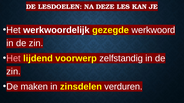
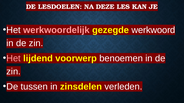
werkwoordelijk colour: white -> pink
zelfstandig: zelfstandig -> benoemen
maken: maken -> tussen
verduren: verduren -> verleden
